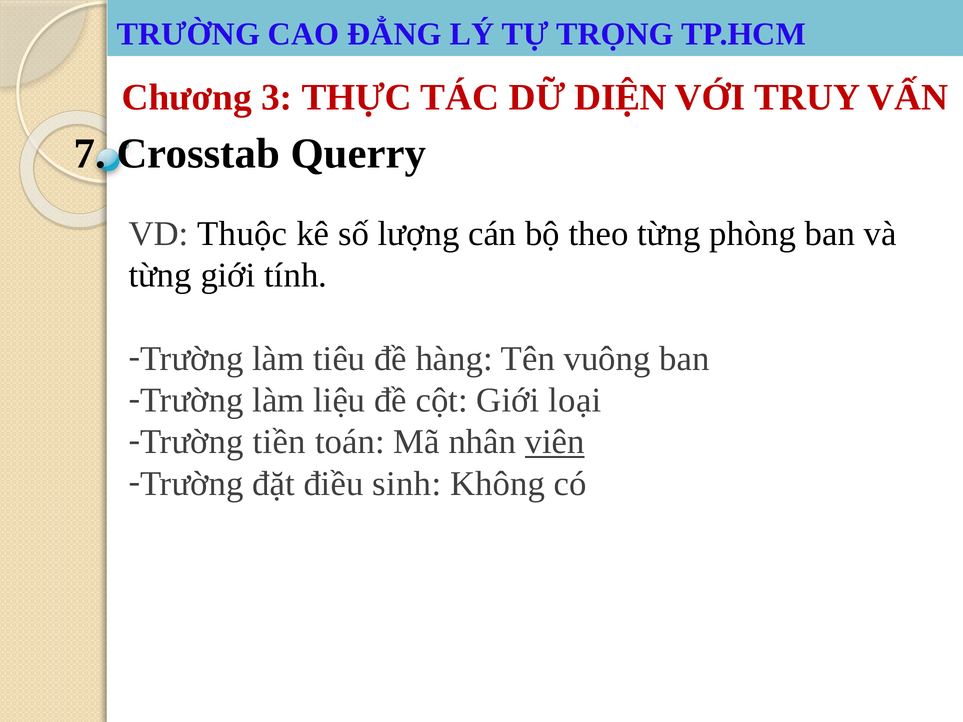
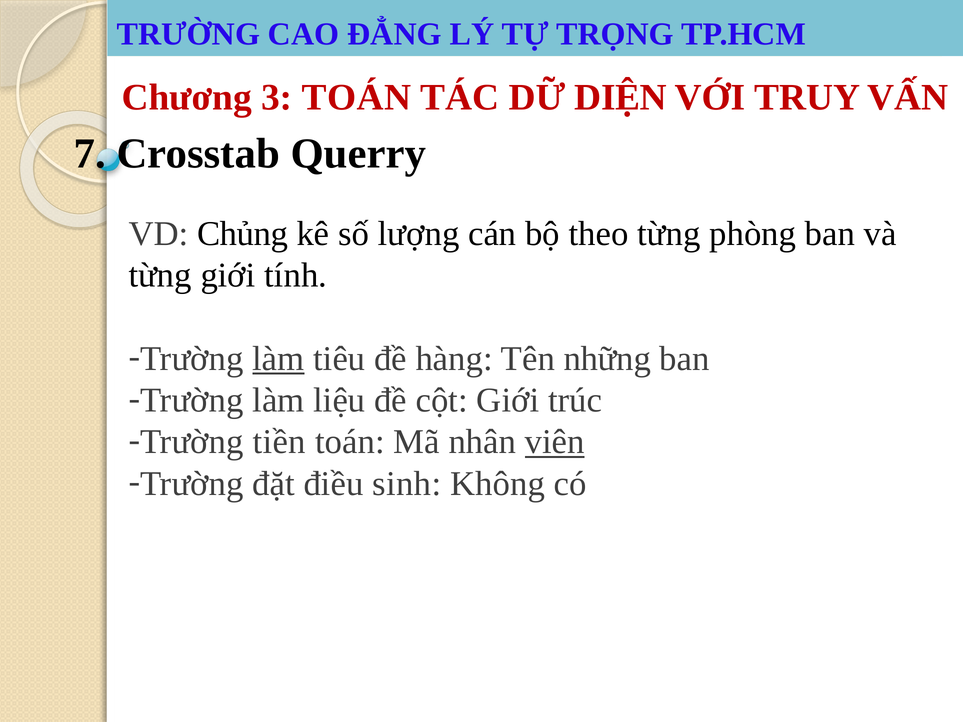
3 THỰC: THỰC -> TOÁN
Thuộc: Thuộc -> Chủng
làm at (278, 359) underline: none -> present
vuông: vuông -> những
loại: loại -> trúc
